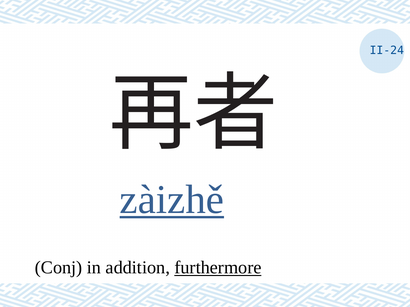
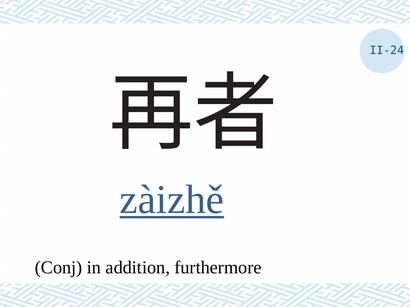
furthermore underline: present -> none
